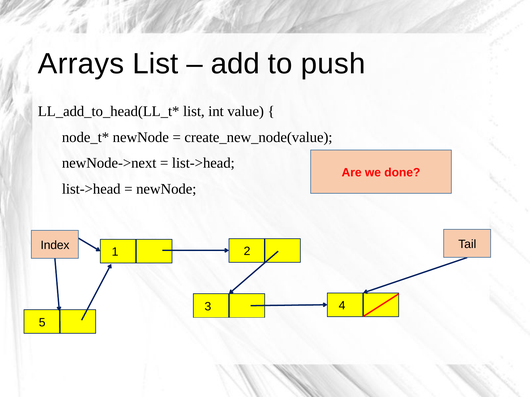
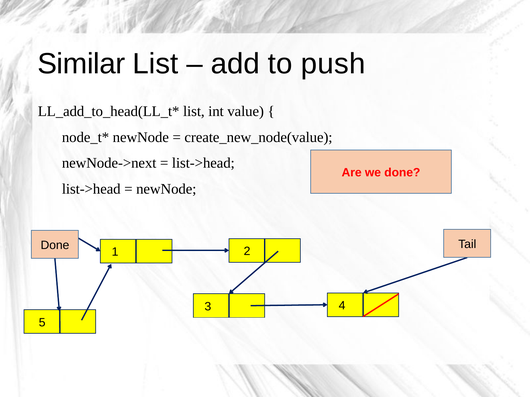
Arrays: Arrays -> Similar
Index at (55, 245): Index -> Done
